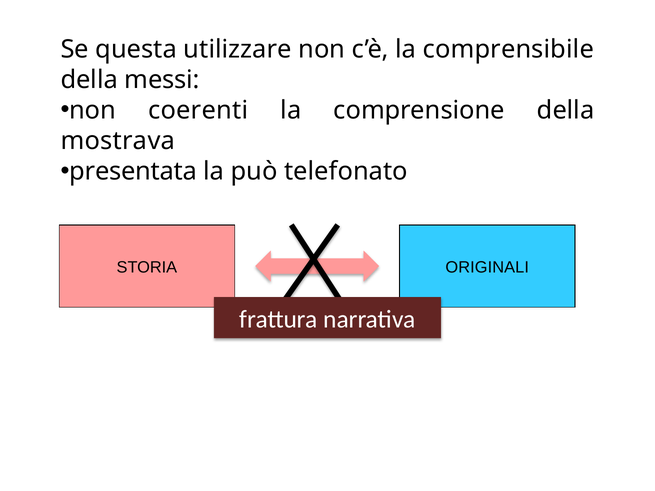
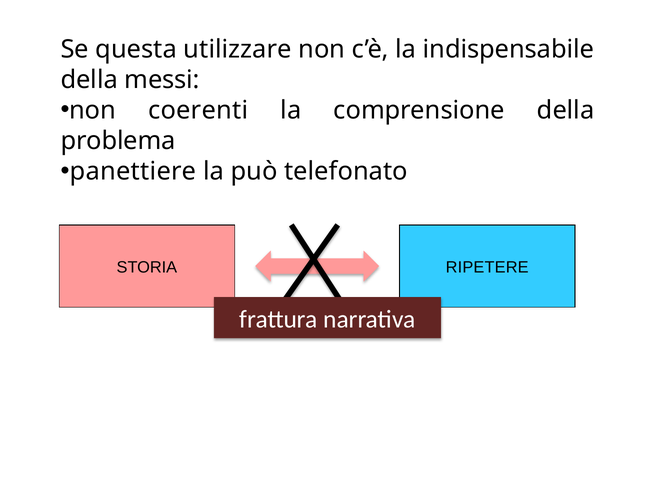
comprensibile: comprensibile -> indispensabile
mostrava: mostrava -> problema
presentata: presentata -> panettiere
ORIGINALI: ORIGINALI -> RIPETERE
